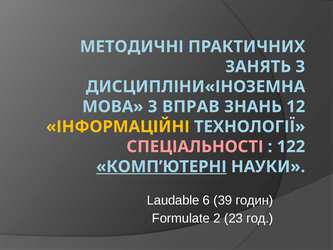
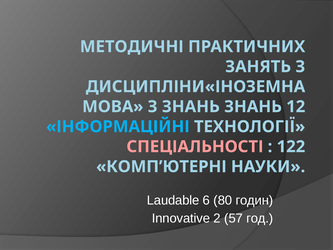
З ВПРАВ: ВПРАВ -> ЗНАНЬ
ІНФОРМАЦІЙНІ colour: yellow -> light blue
КОМП’ЮТЕРНІ underline: present -> none
39: 39 -> 80
Formulate: Formulate -> Innovative
23: 23 -> 57
